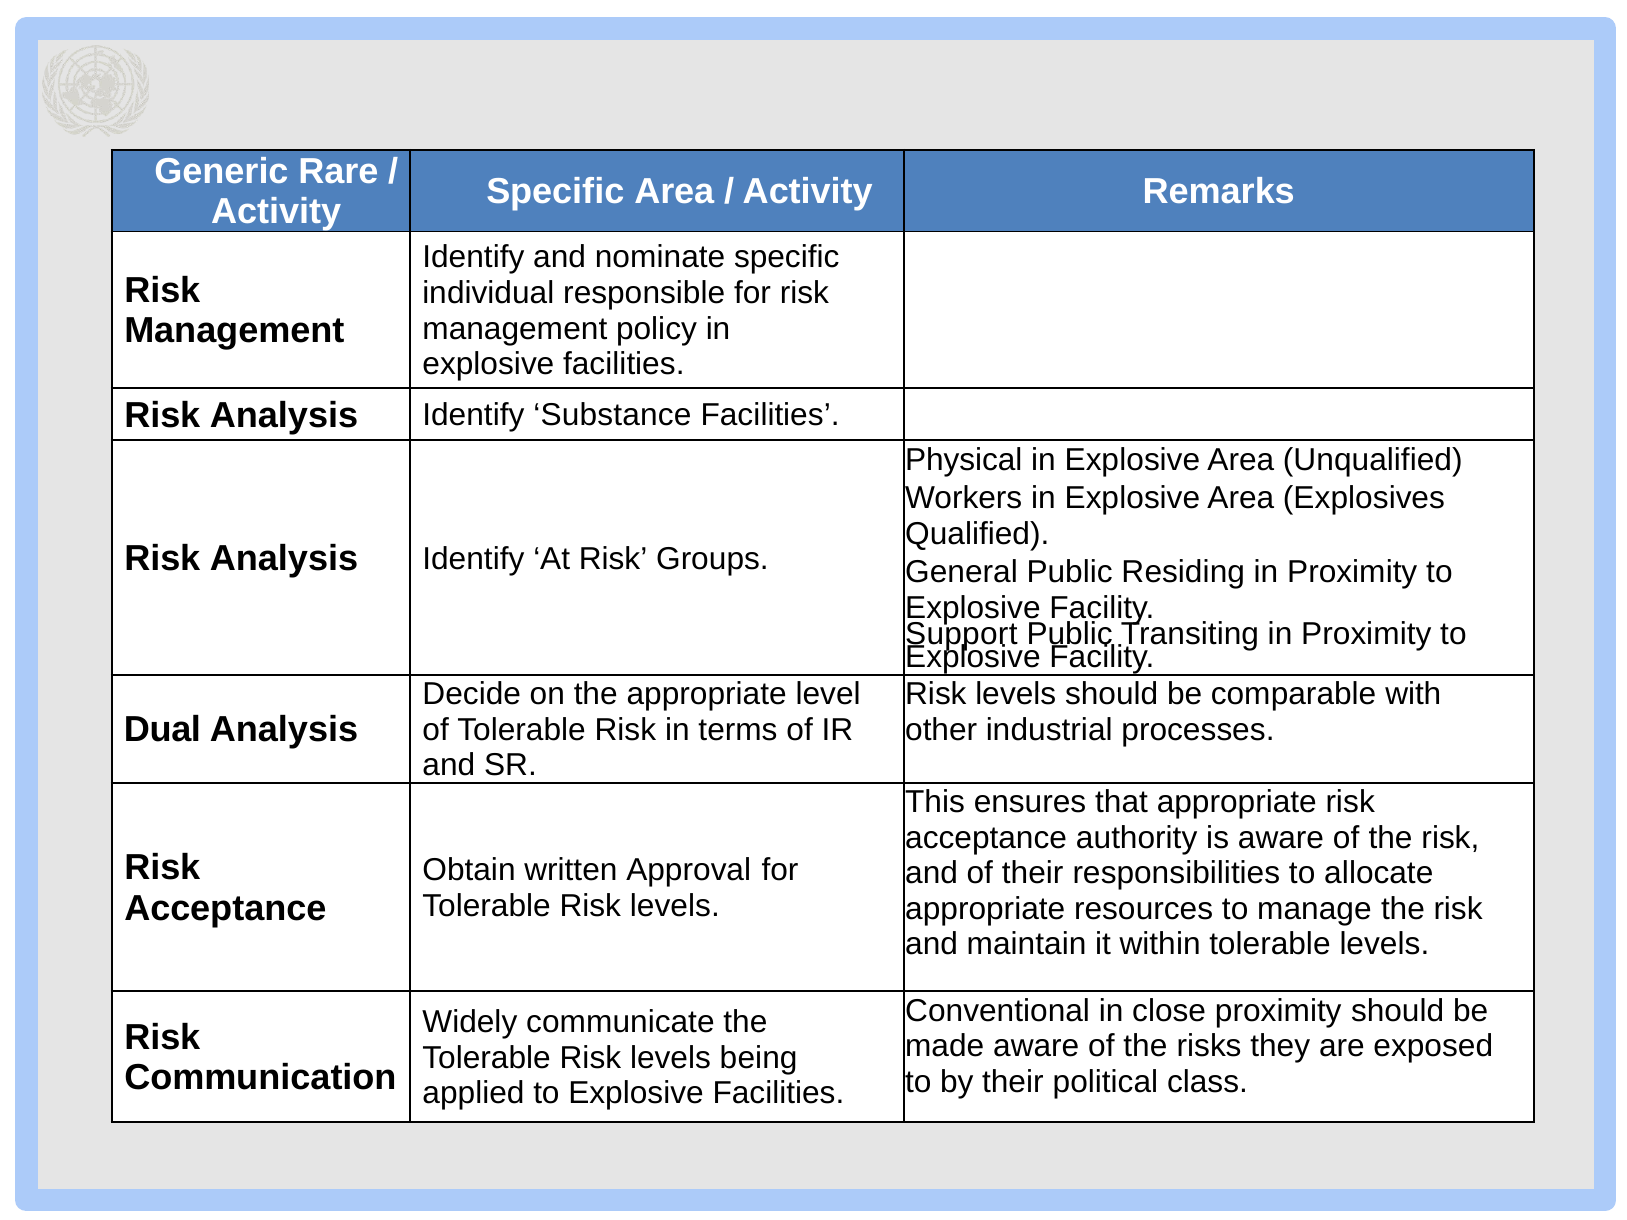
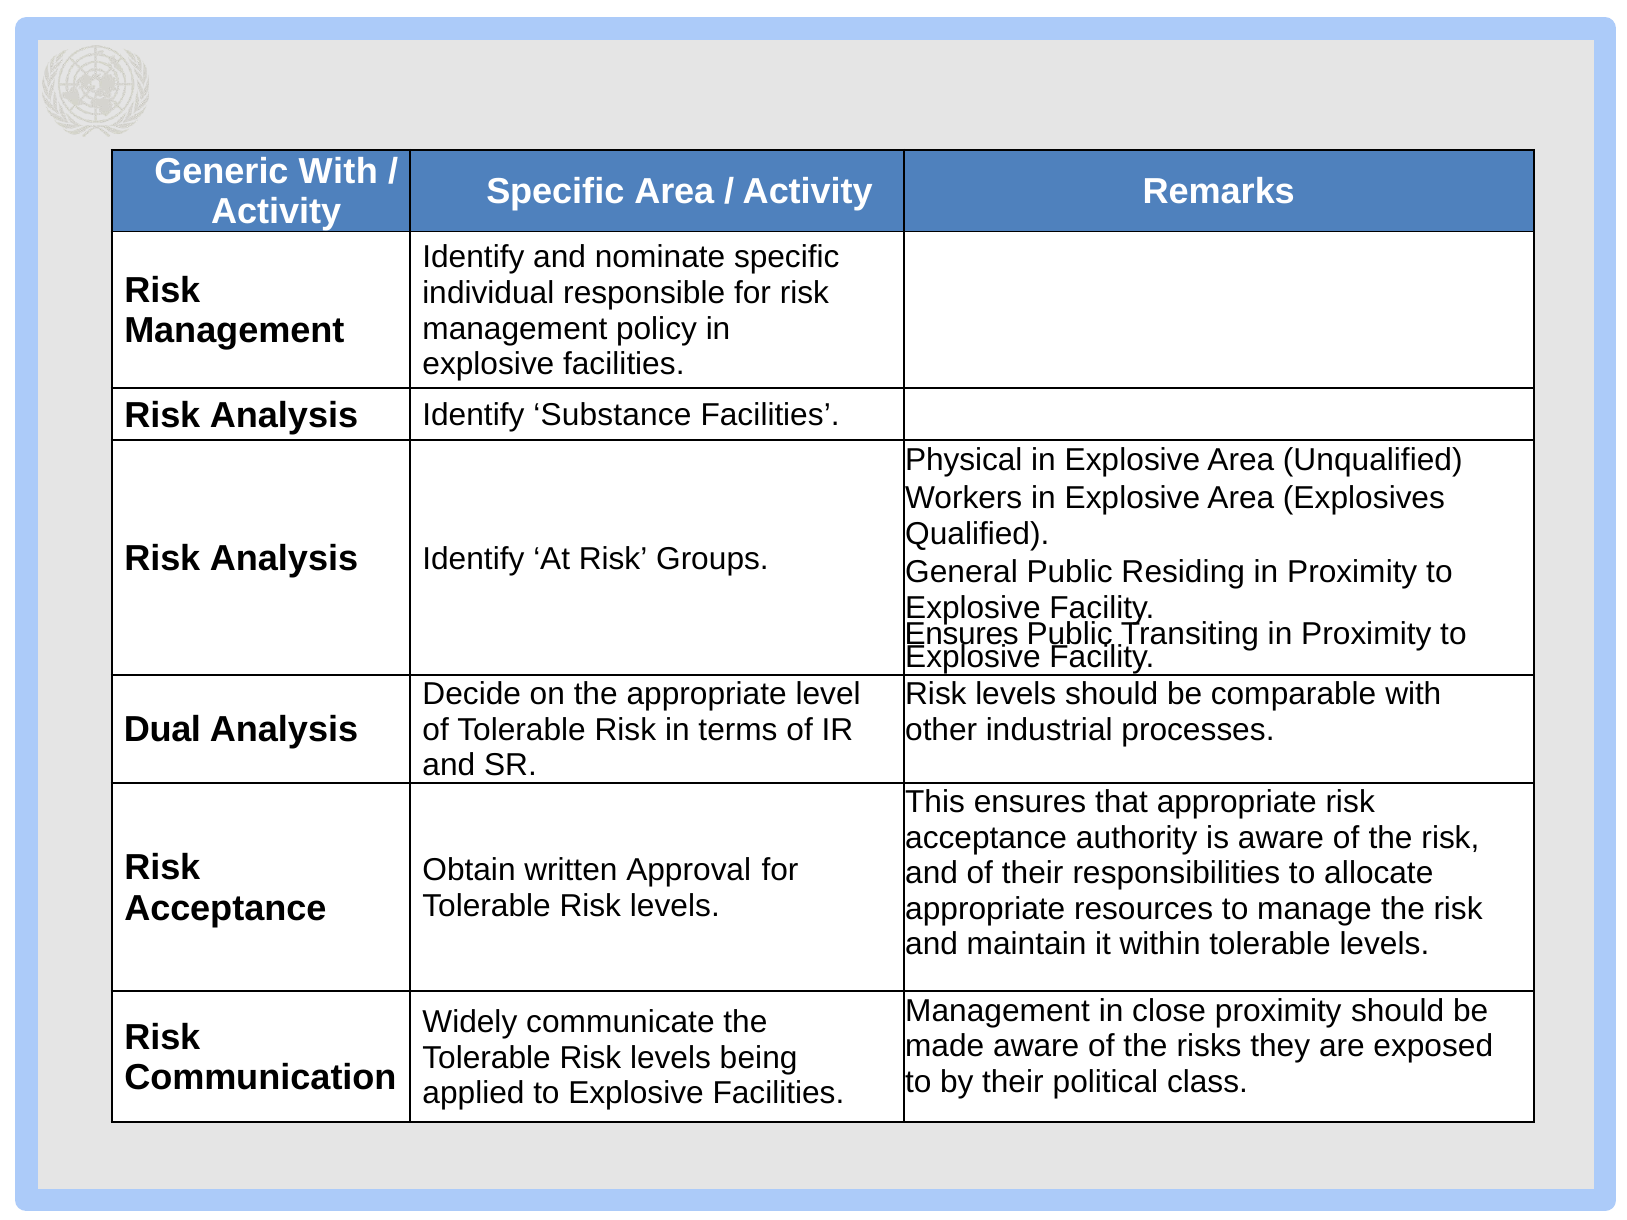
Generic Rare: Rare -> With
Support at (961, 634): Support -> Ensures
Conventional at (998, 1011): Conventional -> Management
